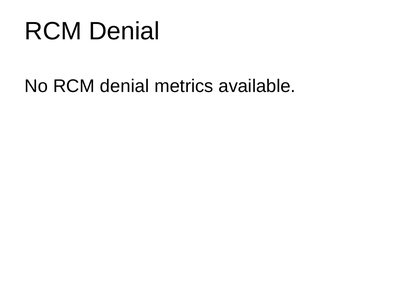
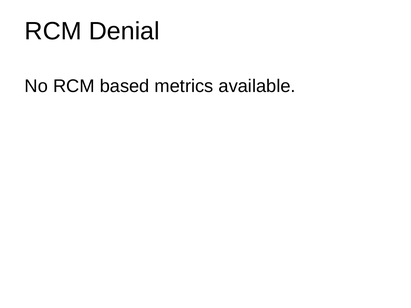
No RCM denial: denial -> based
